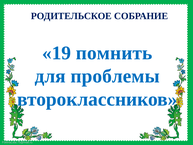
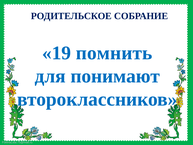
проблемы: проблемы -> понимают
